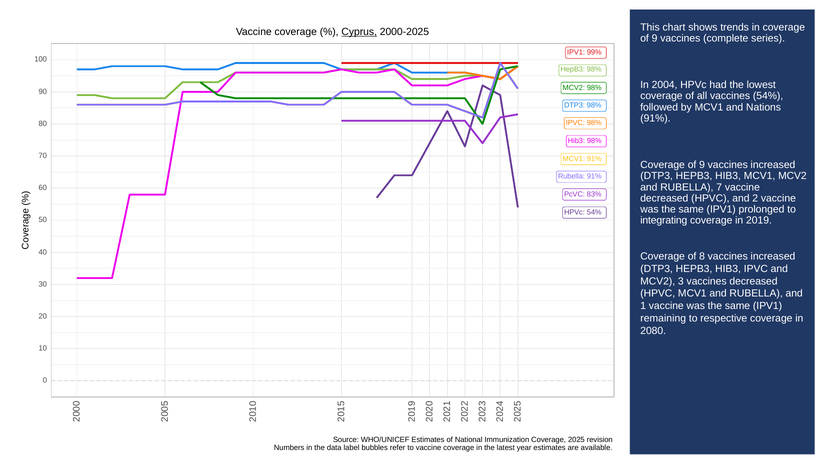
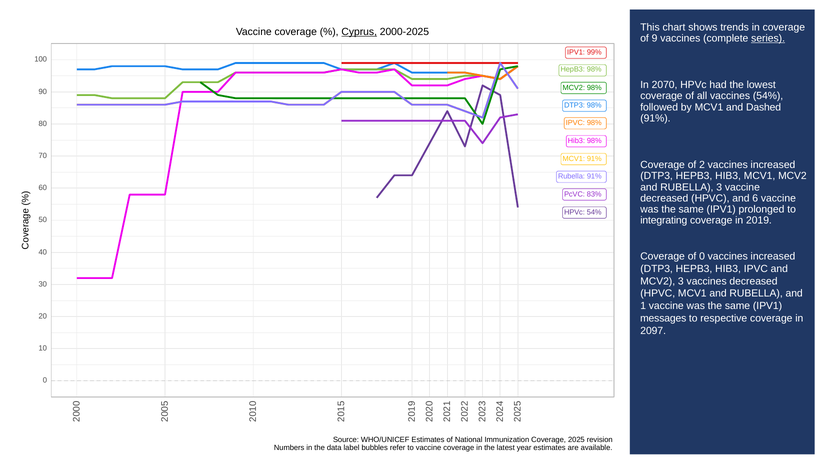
series underline: none -> present
2004: 2004 -> 2070
Nations: Nations -> Dashed
9 at (702, 165): 9 -> 2
RUBELLA 7: 7 -> 3
and 2: 2 -> 6
of 8: 8 -> 0
remaining: remaining -> messages
2080: 2080 -> 2097
